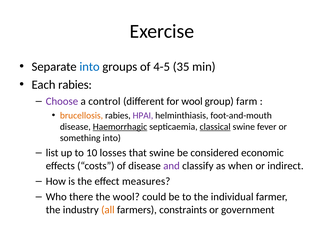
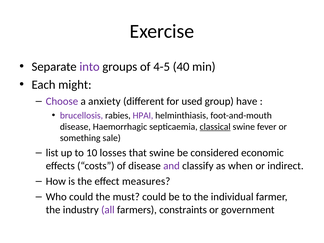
into at (90, 67) colour: blue -> purple
35: 35 -> 40
Each rabies: rabies -> might
control: control -> anxiety
for wool: wool -> used
farm: farm -> have
brucellosis colour: orange -> purple
Haemorrhagic underline: present -> none
something into: into -> sale
Who there: there -> could
the wool: wool -> must
all colour: orange -> purple
